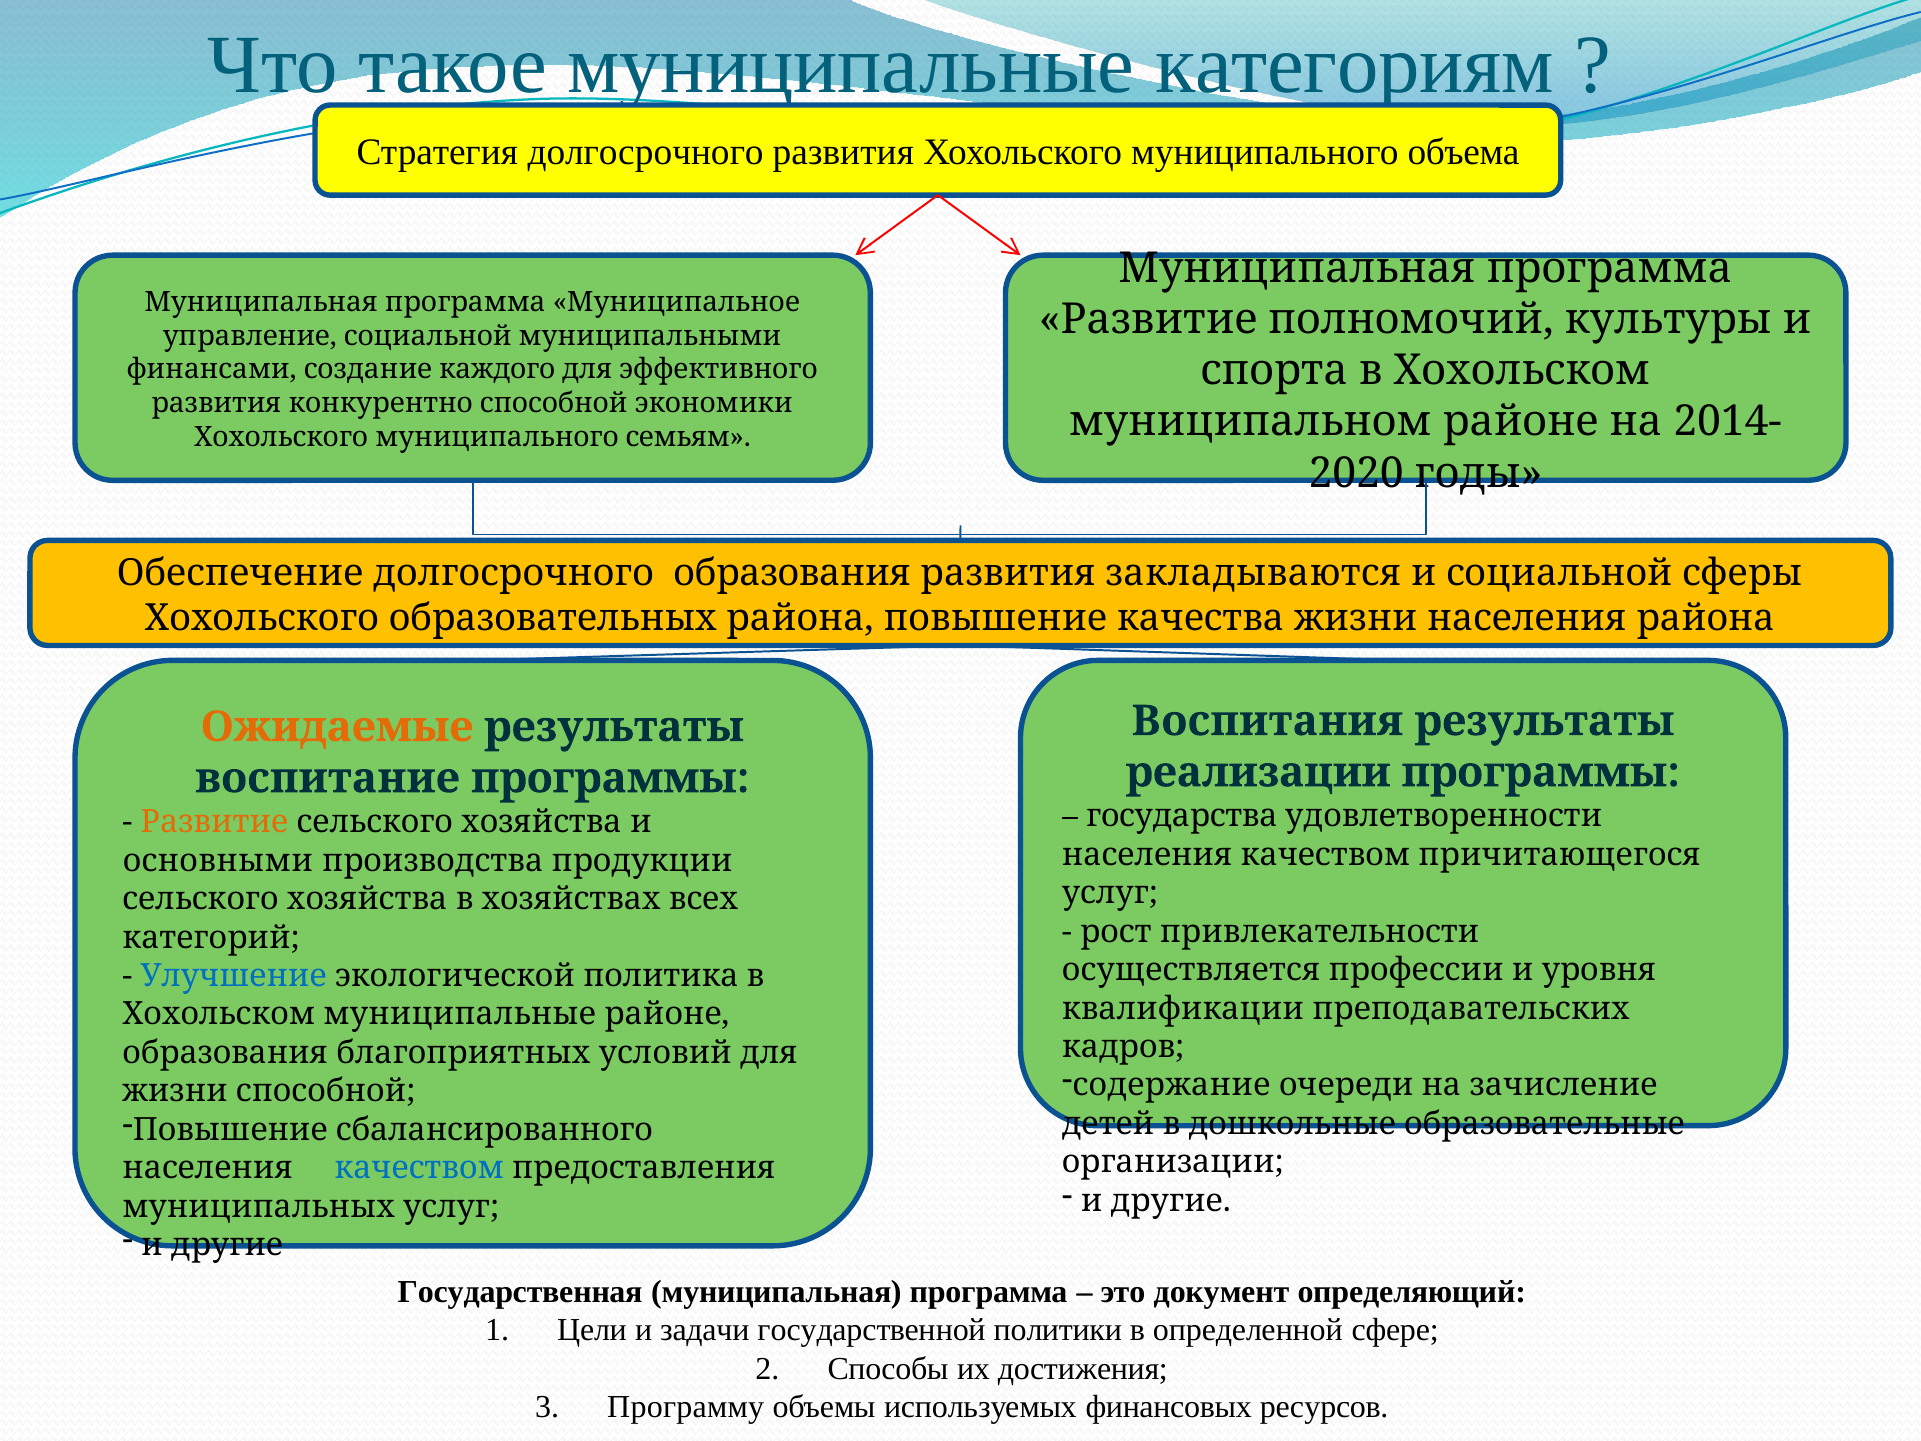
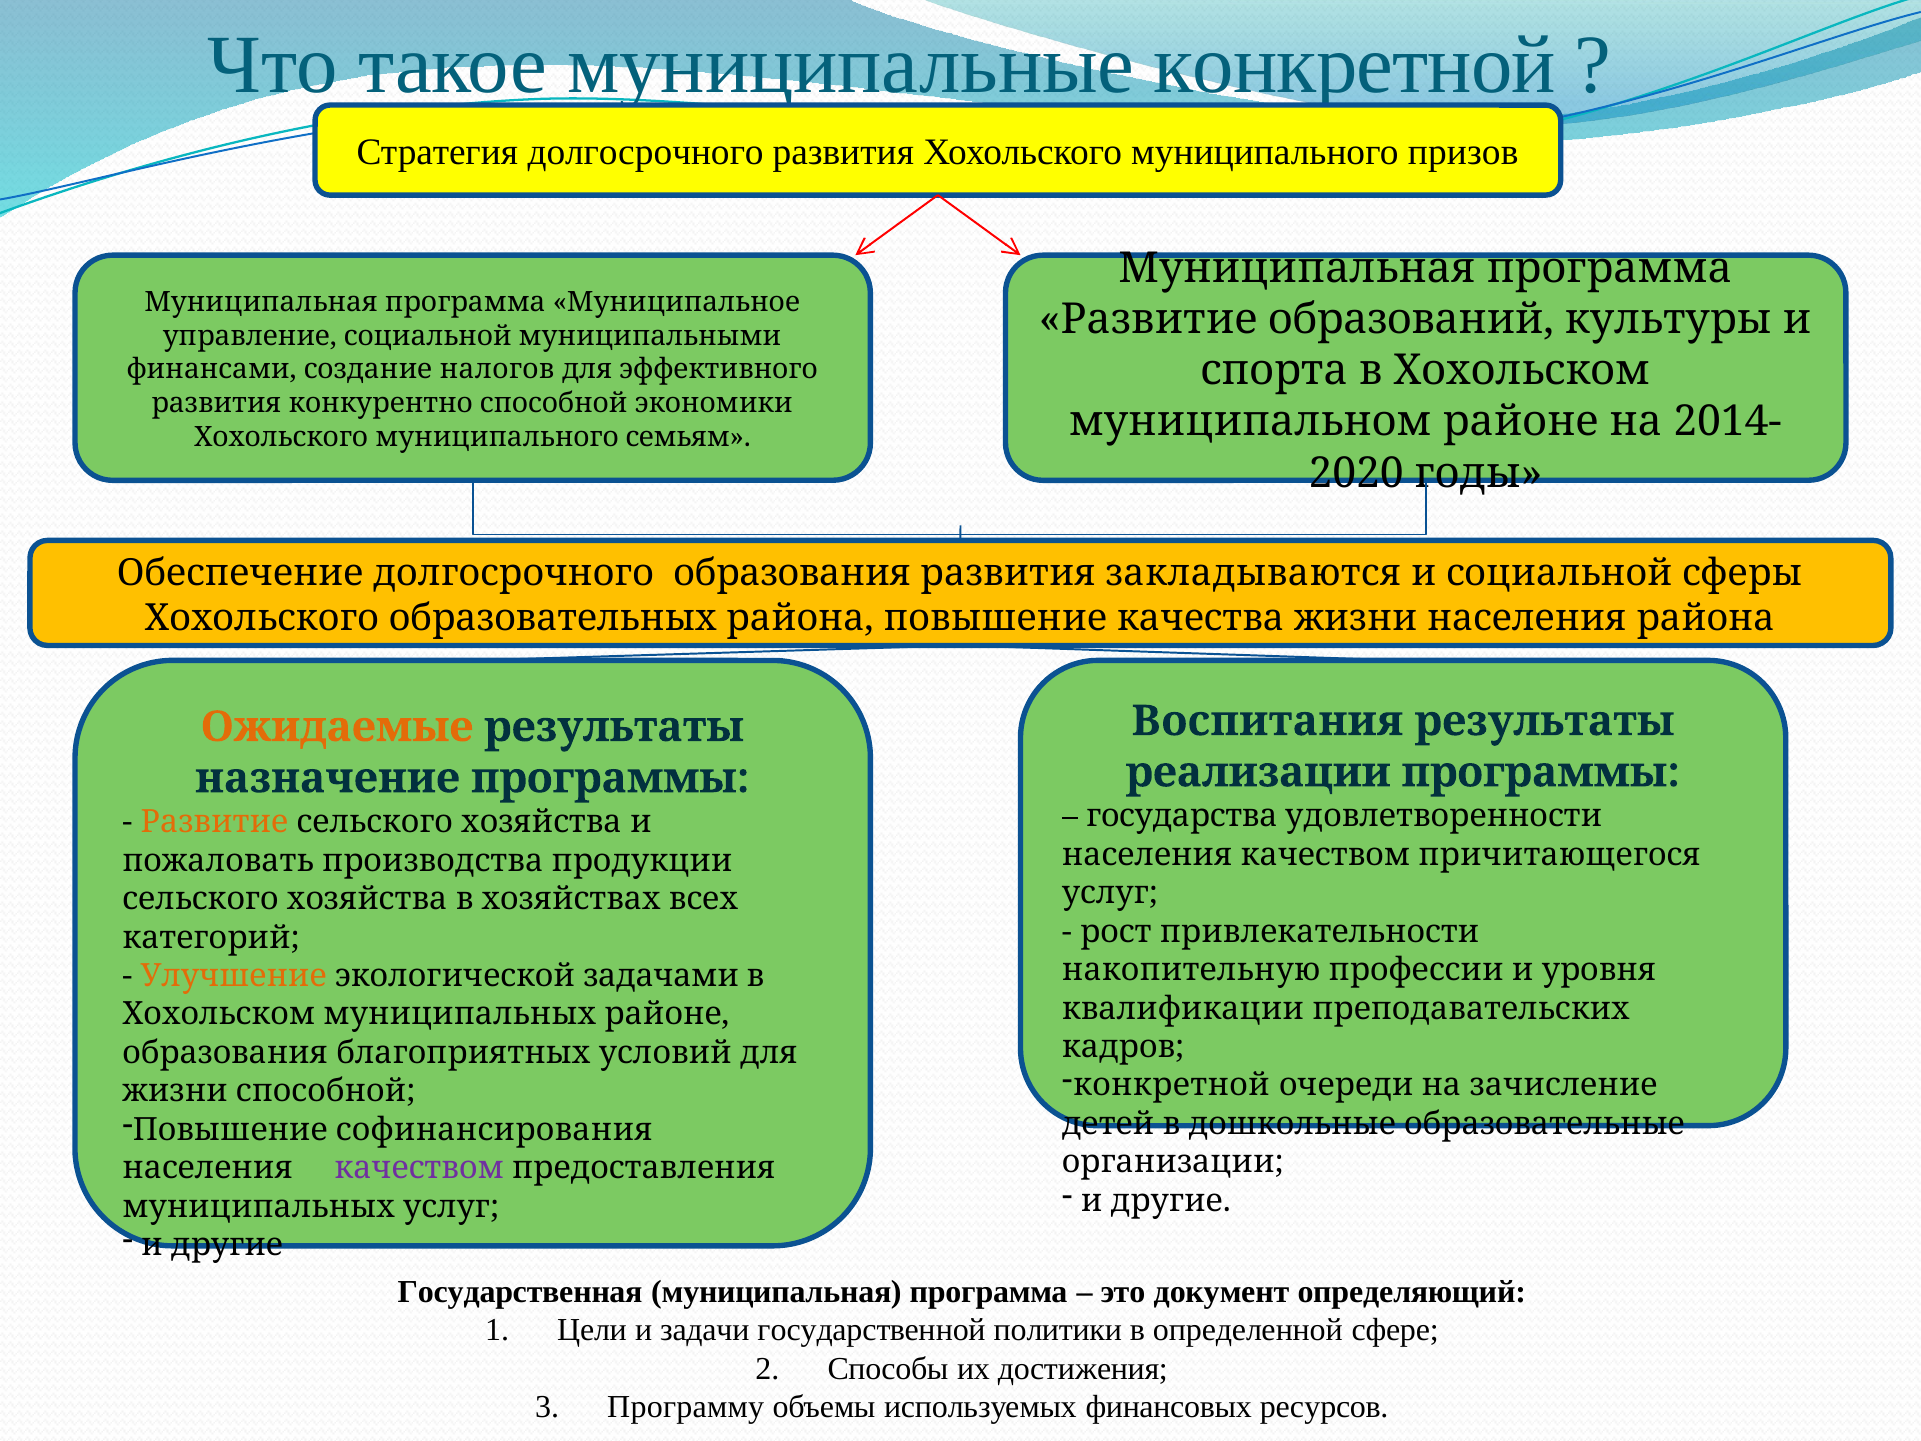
муниципальные категориям: категориям -> конкретной
объема: объема -> призов
полномочий: полномочий -> образований
каждого: каждого -> налогов
воспитание: воспитание -> назначение
основными: основными -> пожаловать
осуществляется: осуществляется -> накопительную
Улучшение colour: blue -> orange
политика: политика -> задачами
Хохольском муниципальные: муниципальные -> муниципальных
содержание at (1171, 1085): содержание -> конкретной
сбалансированного: сбалансированного -> софинансирования
качеством at (419, 1168) colour: blue -> purple
